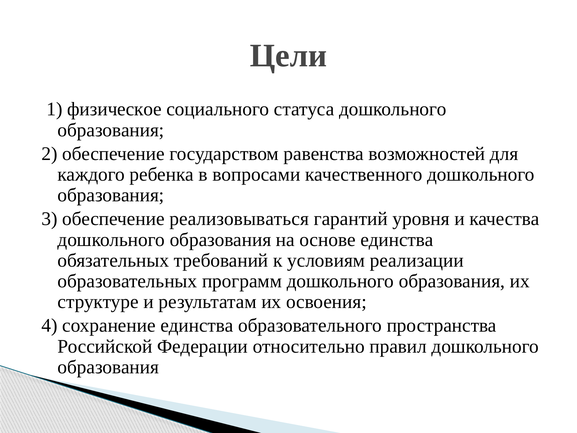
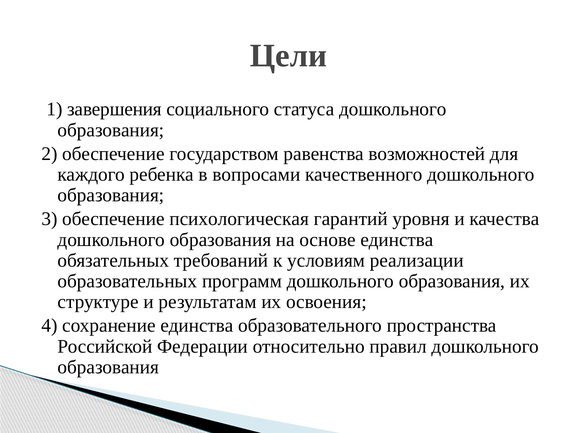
физическое: физическое -> завершения
реализовываться: реализовываться -> психологическая
